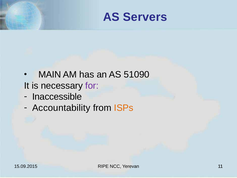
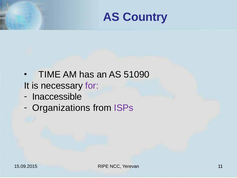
Servers: Servers -> Country
MAIN: MAIN -> TIME
Accountability: Accountability -> Organizations
ISPs colour: orange -> purple
